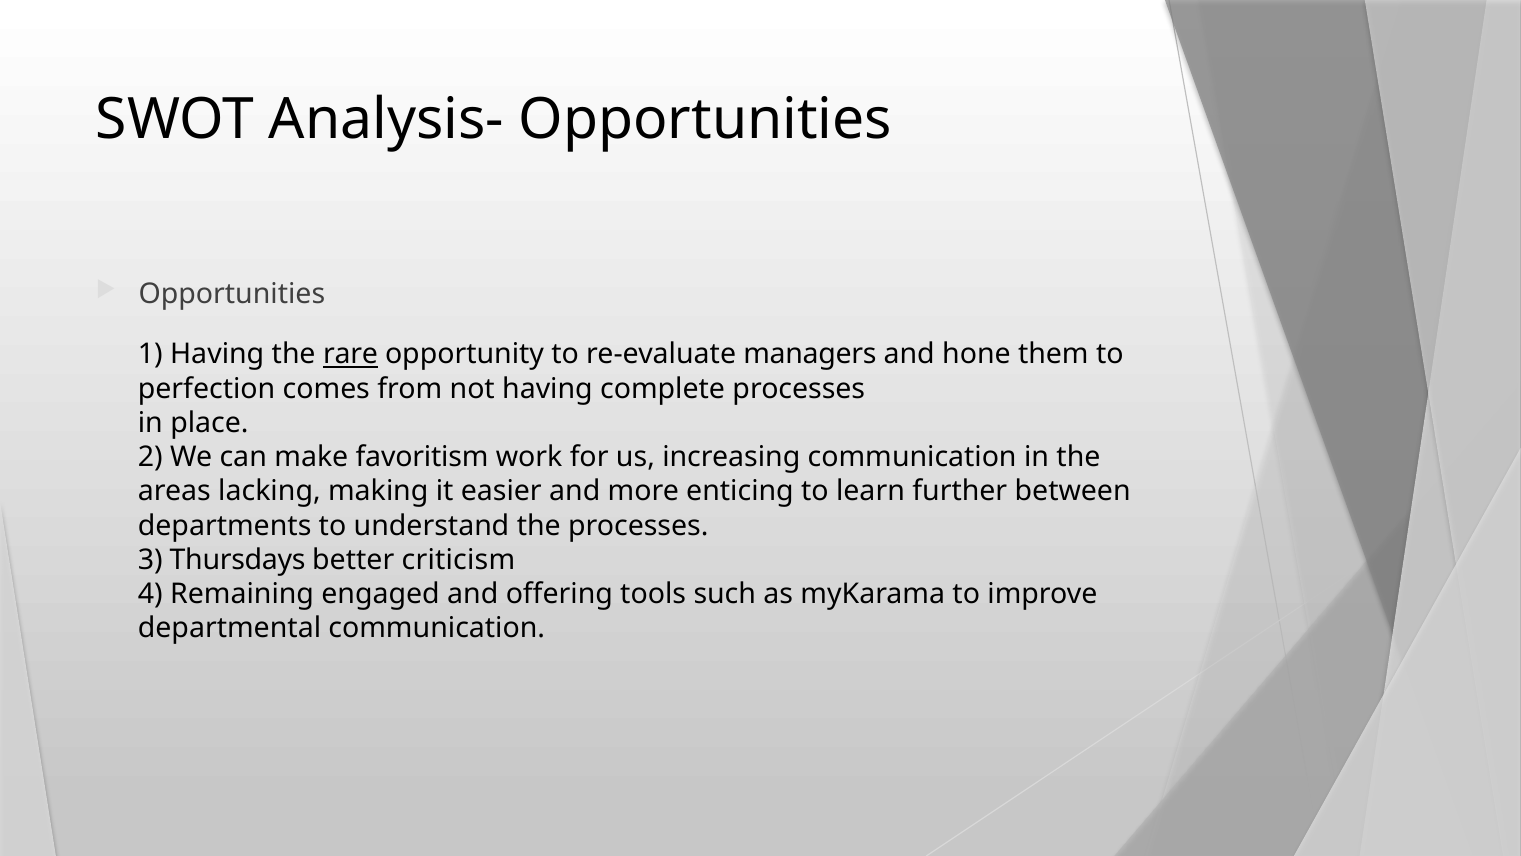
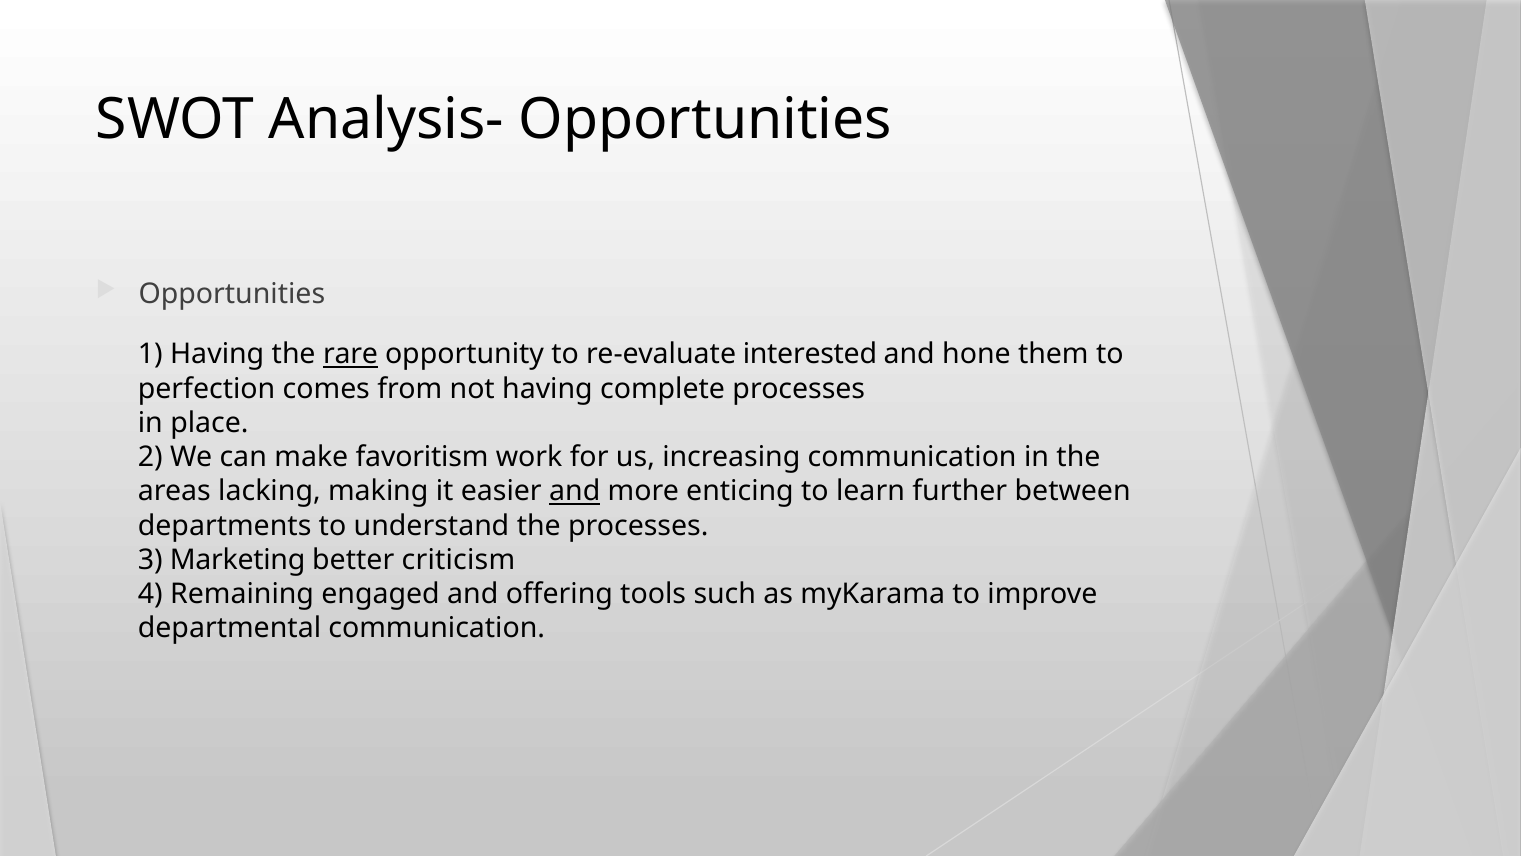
managers: managers -> interested
and at (575, 491) underline: none -> present
Thursdays: Thursdays -> Marketing
